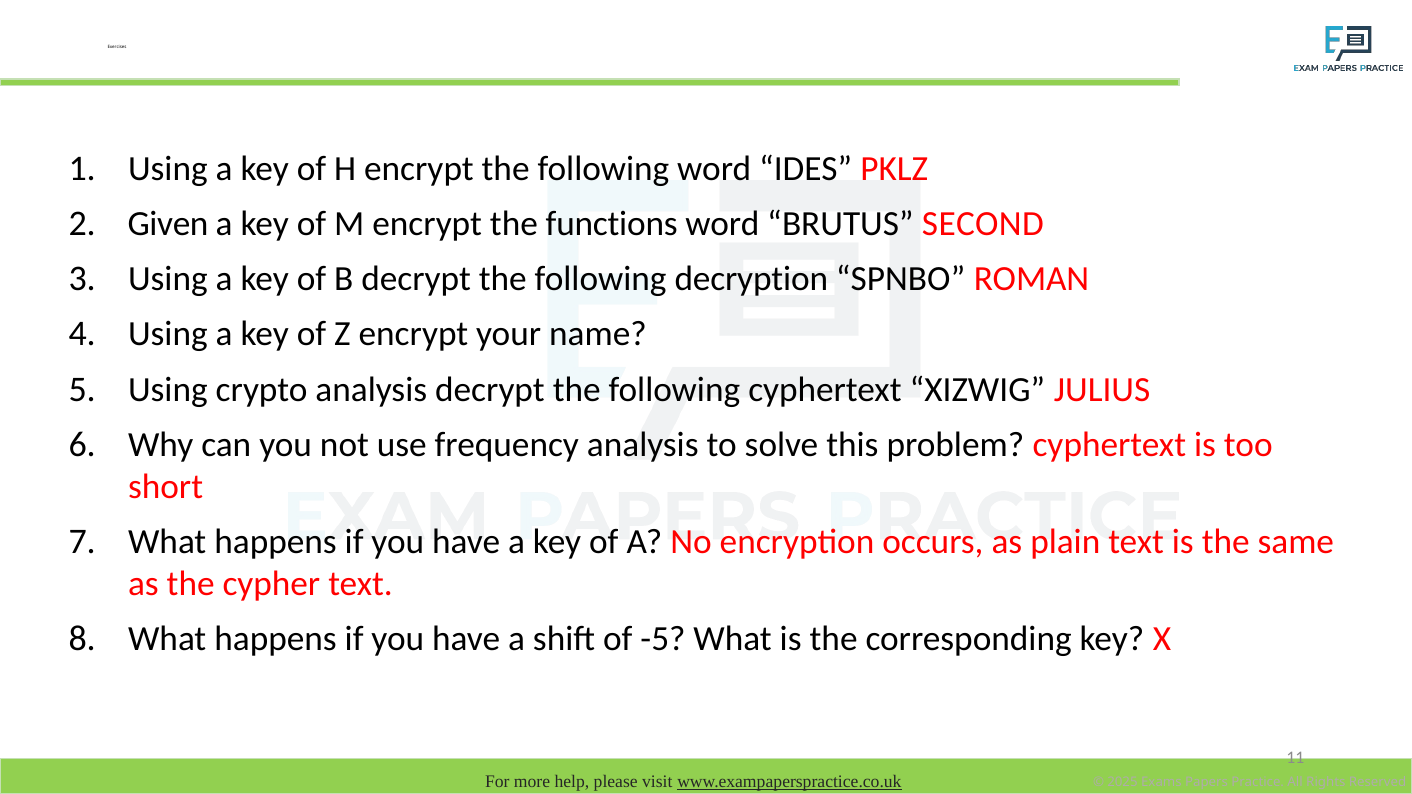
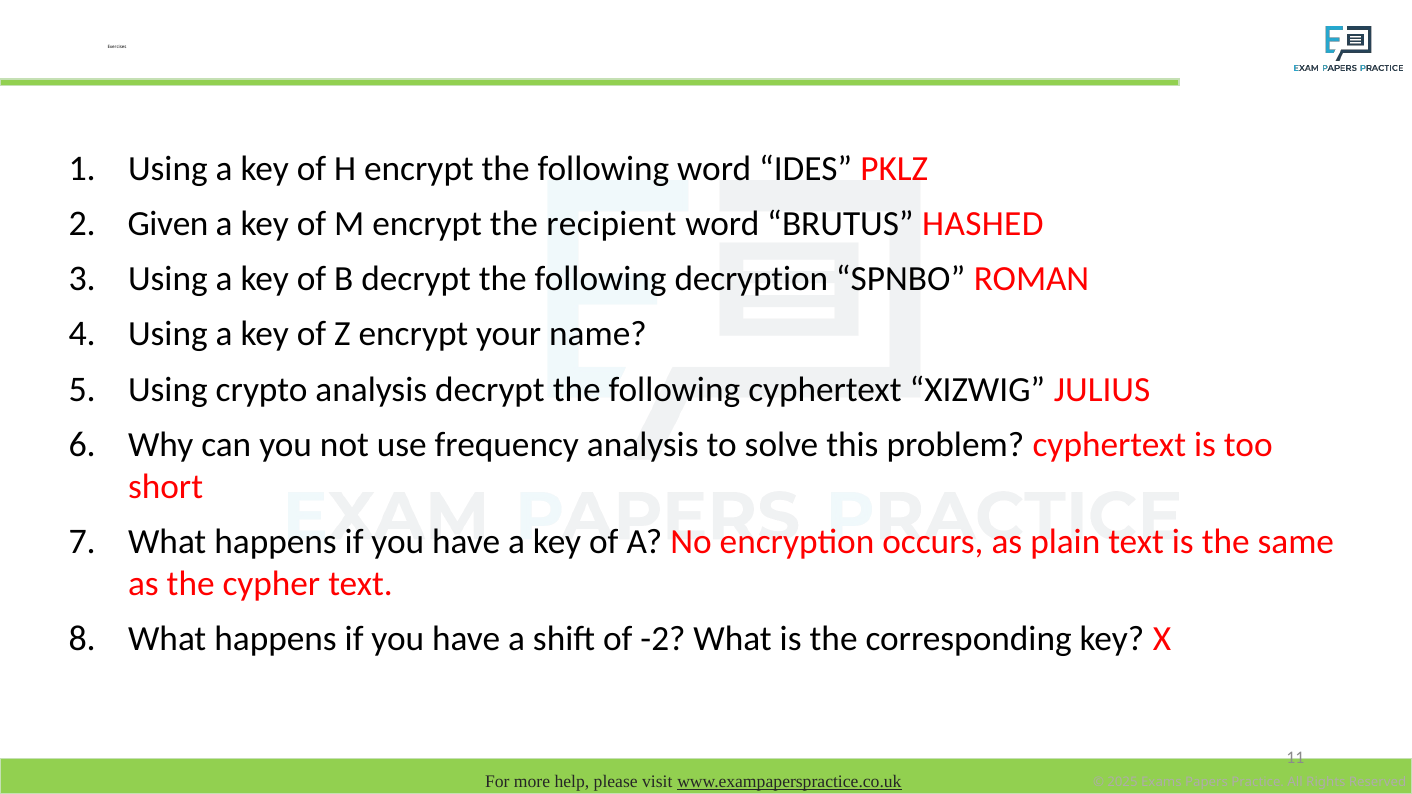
functions: functions -> recipient
SECOND: SECOND -> HASHED
-5: -5 -> -2
